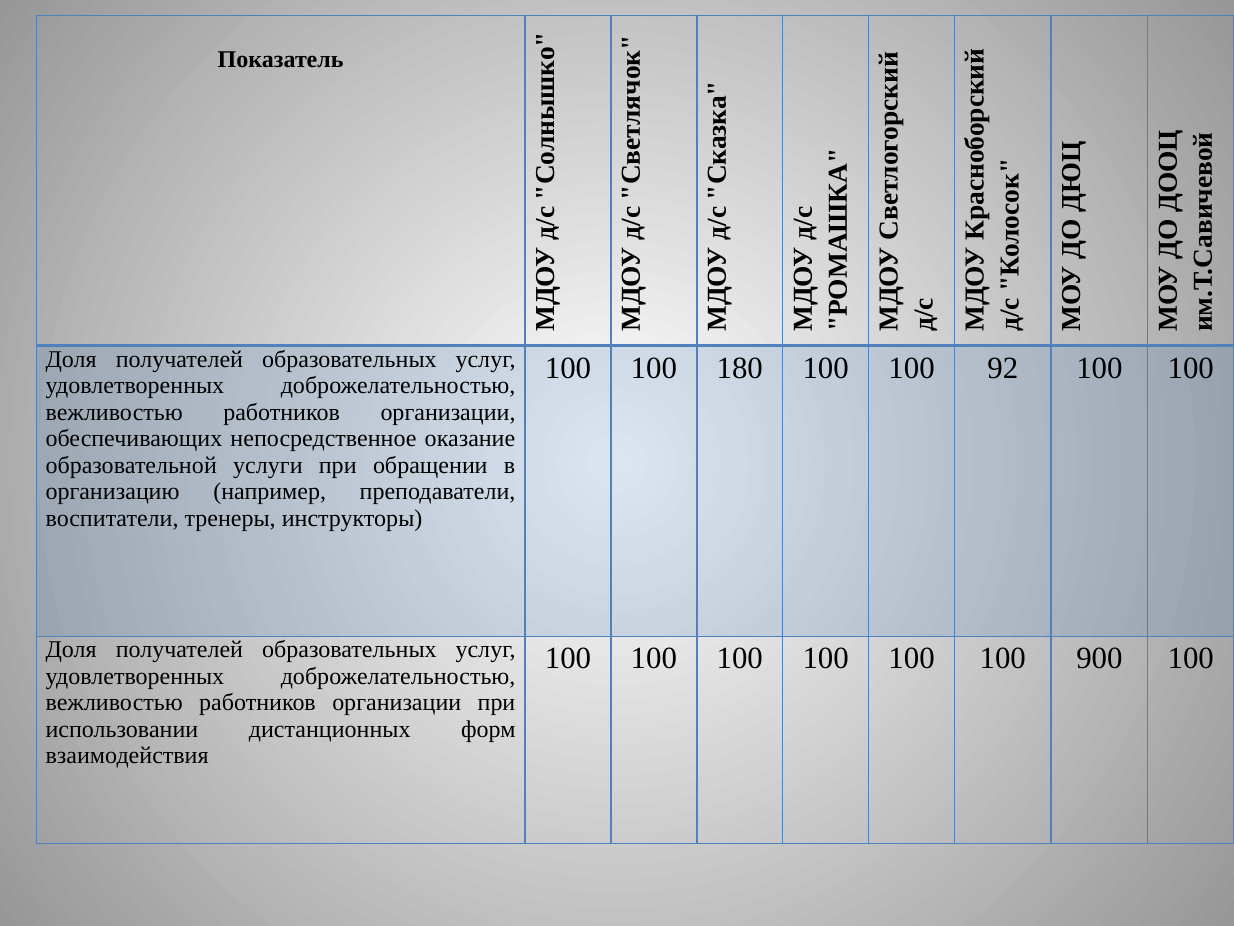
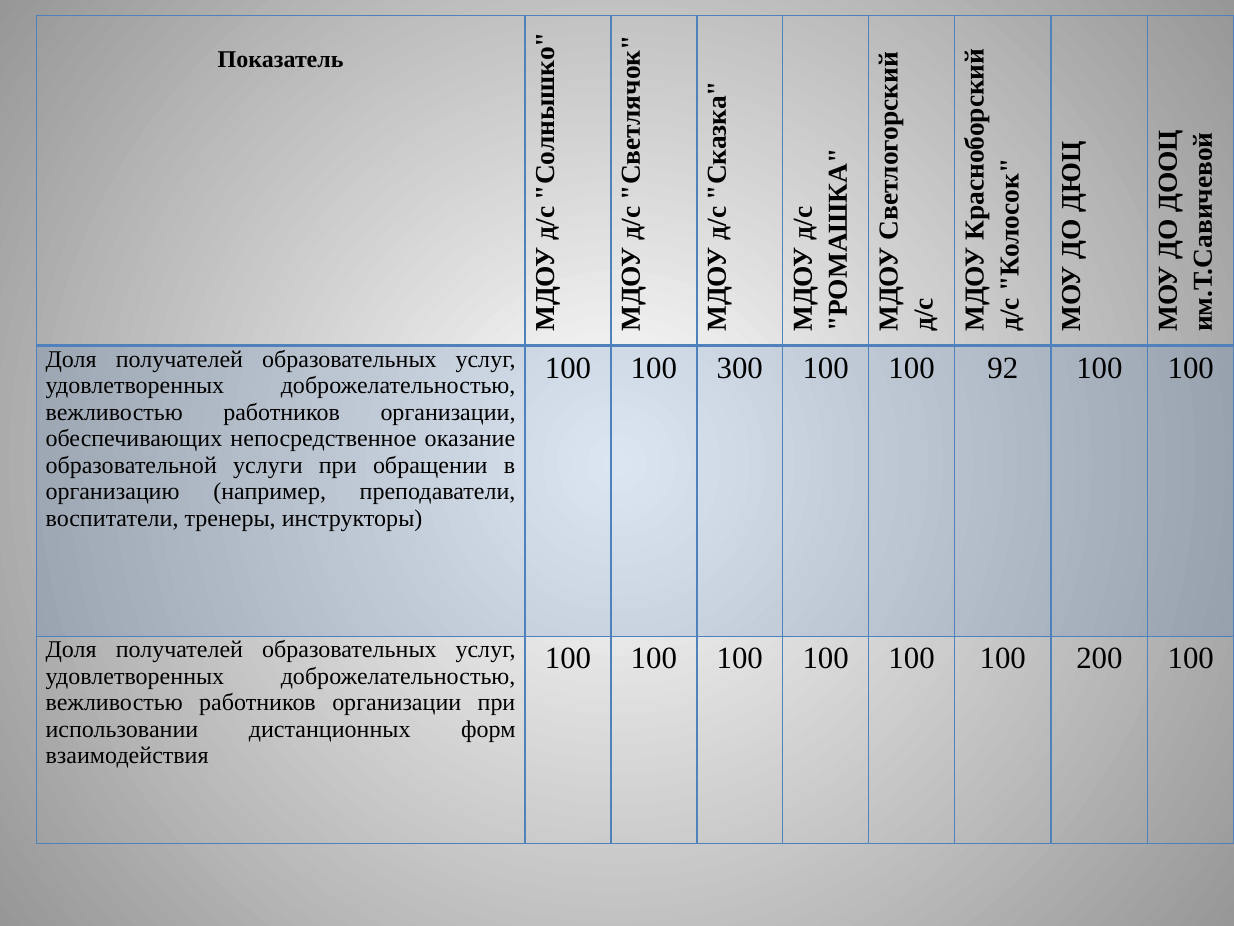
180: 180 -> 300
900: 900 -> 200
